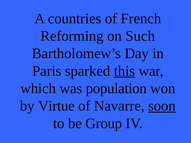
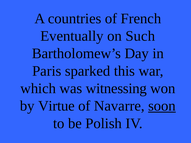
Reforming: Reforming -> Eventually
this underline: present -> none
population: population -> witnessing
Group: Group -> Polish
